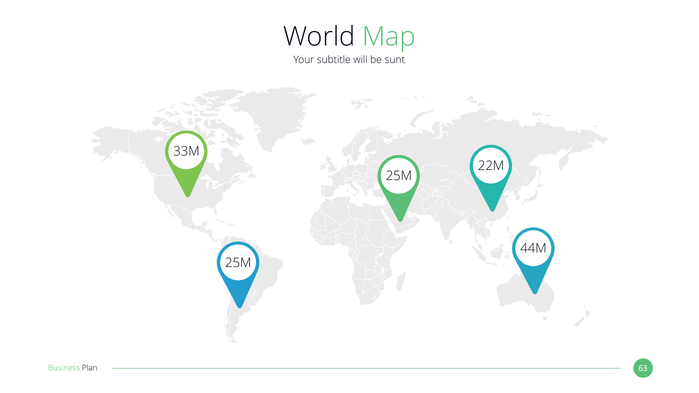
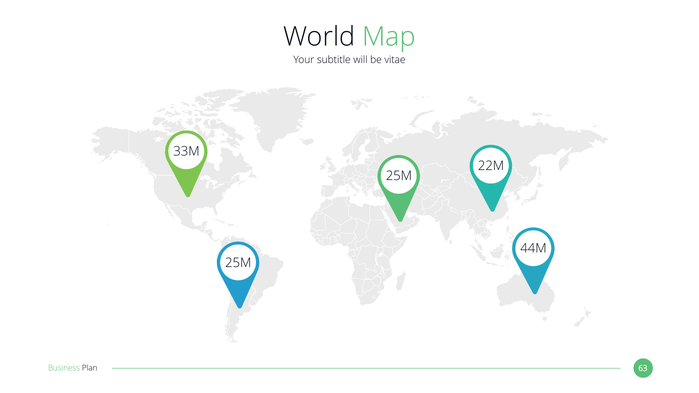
sunt: sunt -> vitae
